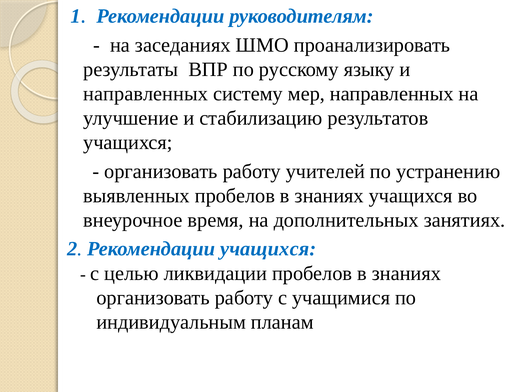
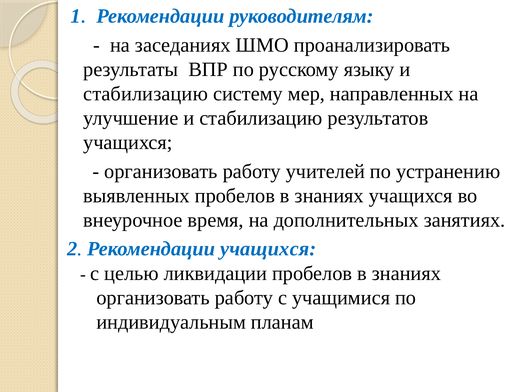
направленных at (146, 94): направленных -> стабилизацию
